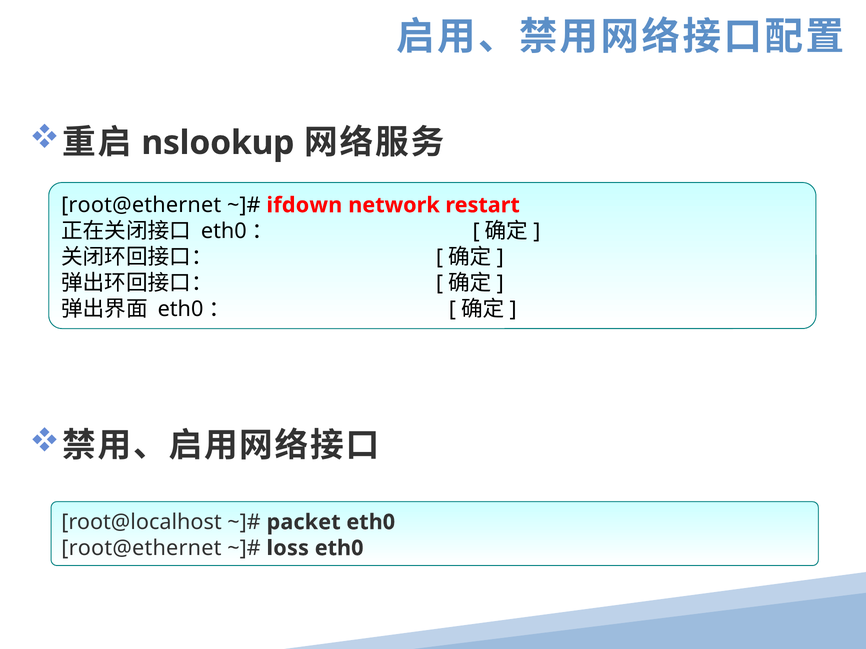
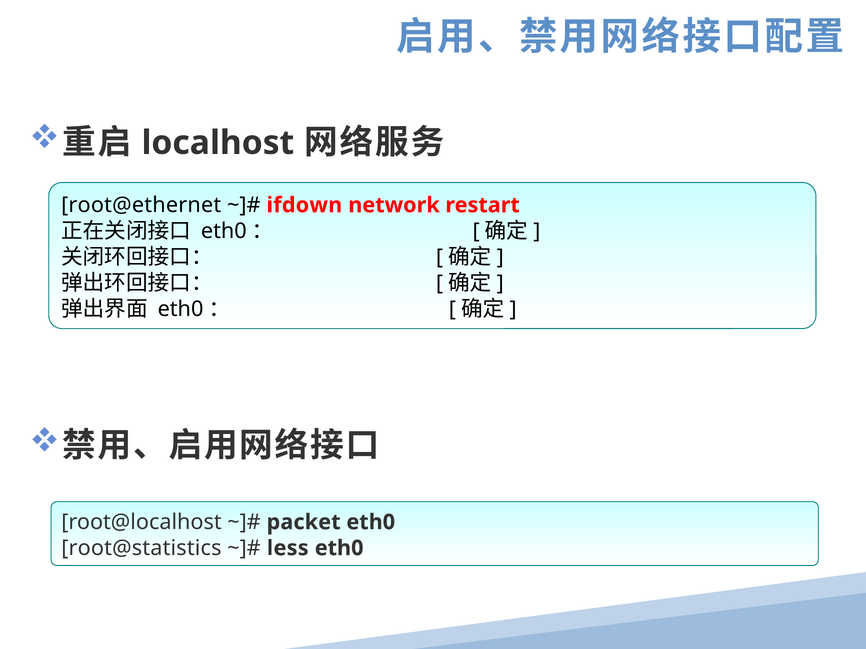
nslookup: nslookup -> localhost
root@ethernet at (141, 548): root@ethernet -> root@statistics
loss: loss -> less
